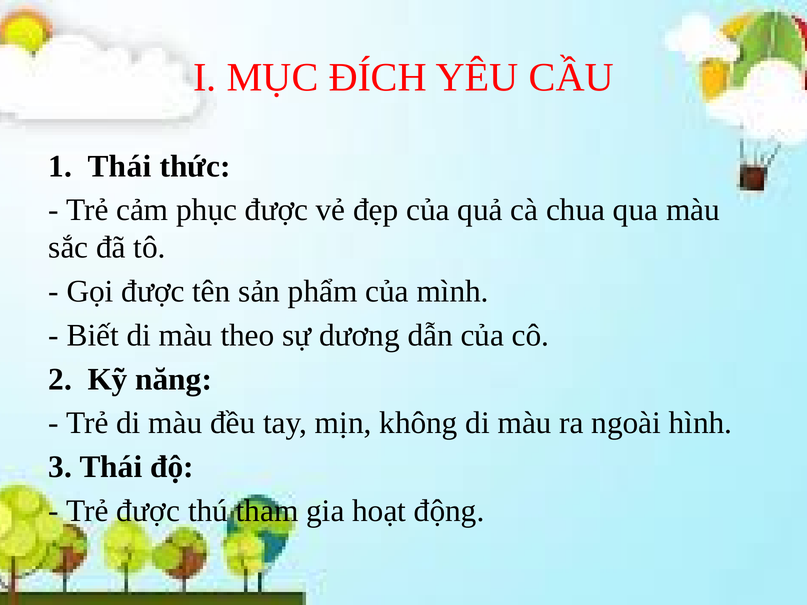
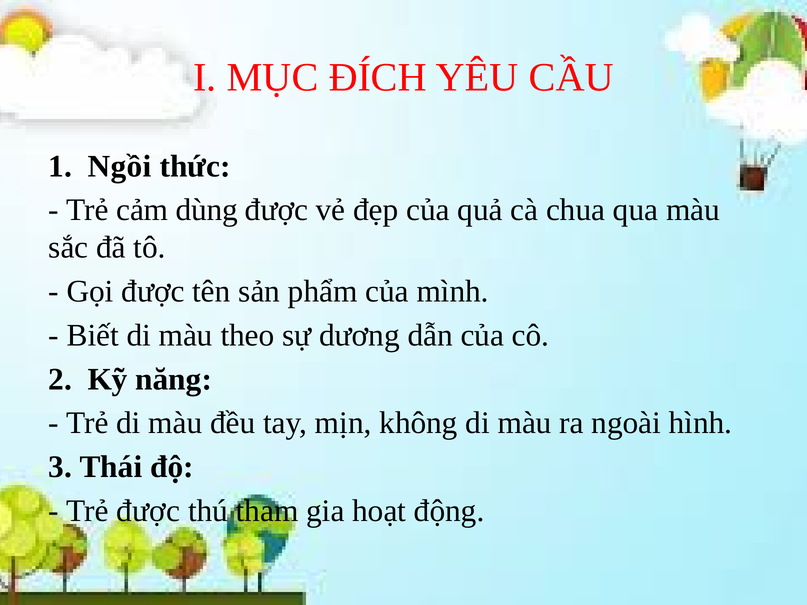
1 Thái: Thái -> Ngồi
phục: phục -> dùng
